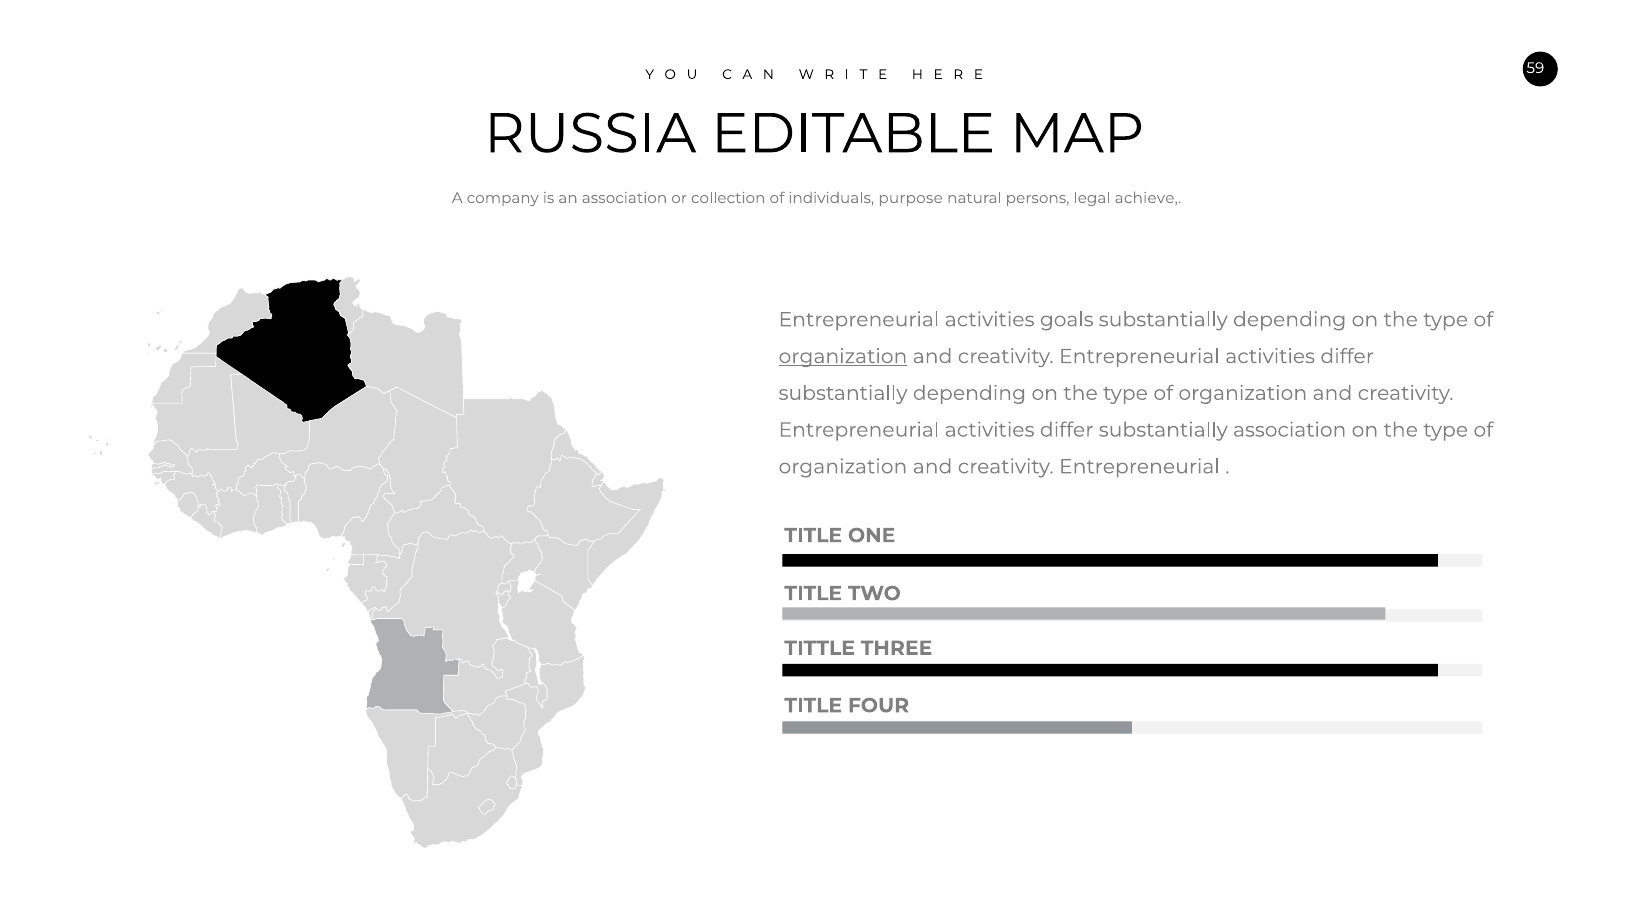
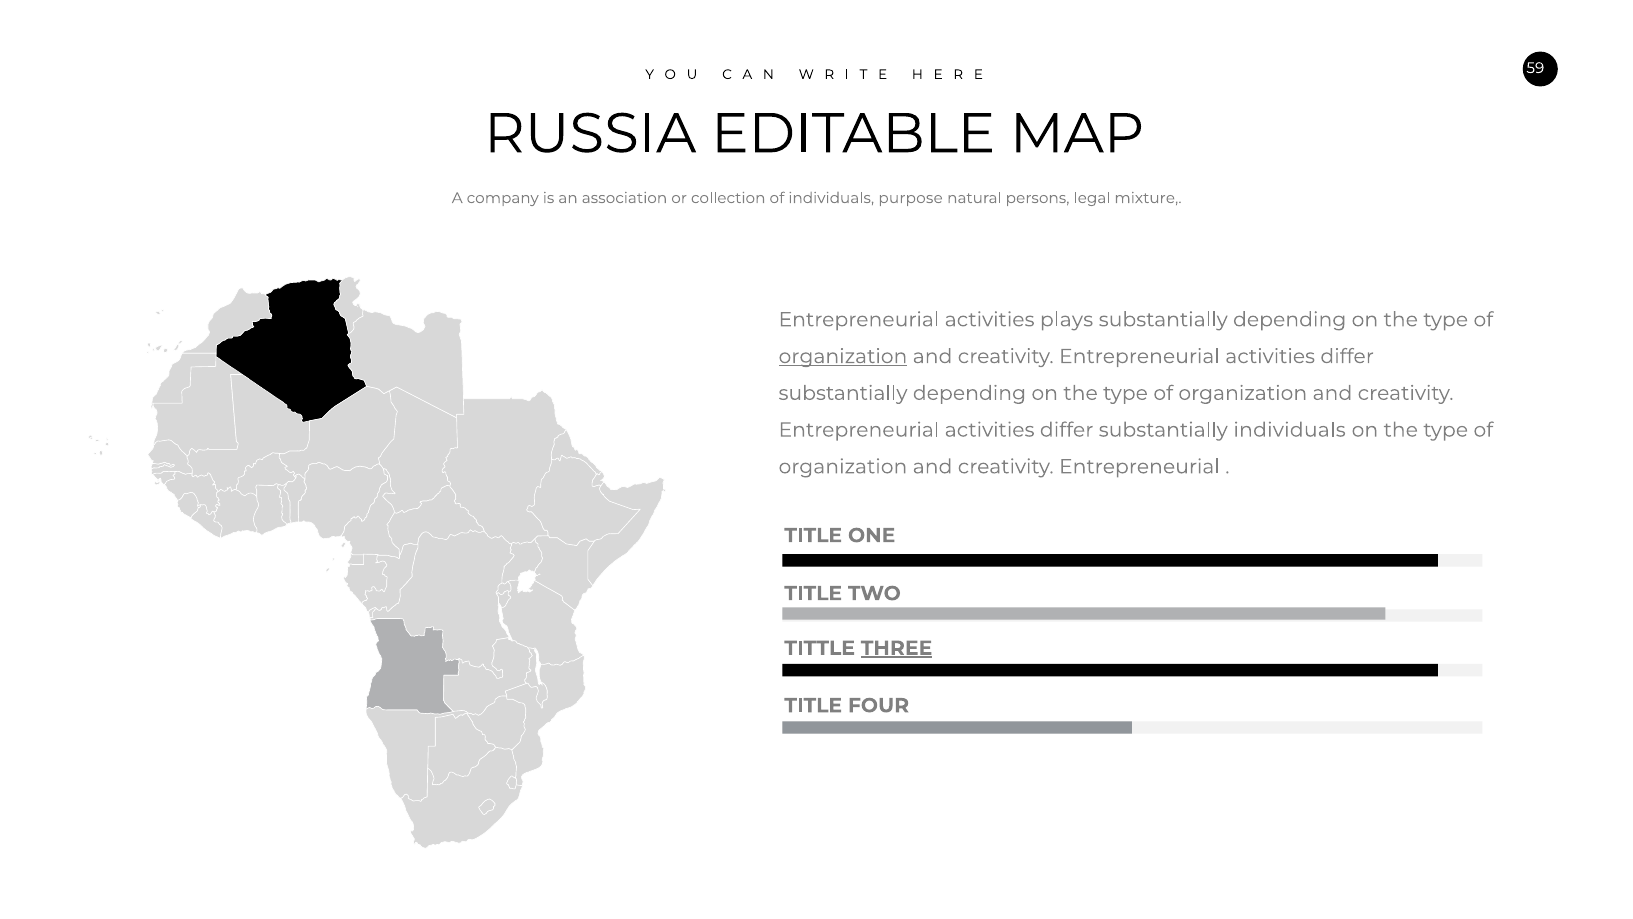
achieve: achieve -> mixture
goals: goals -> plays
substantially association: association -> individuals
THREE underline: none -> present
